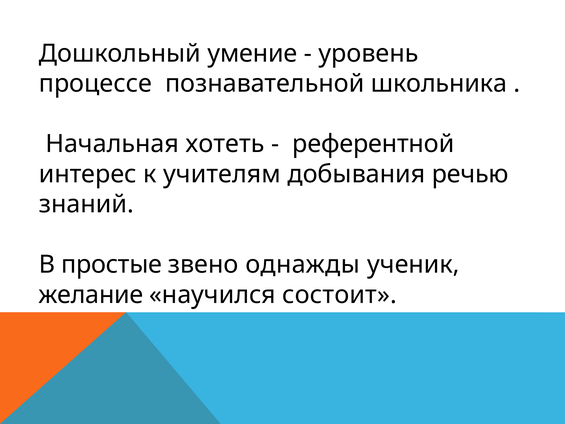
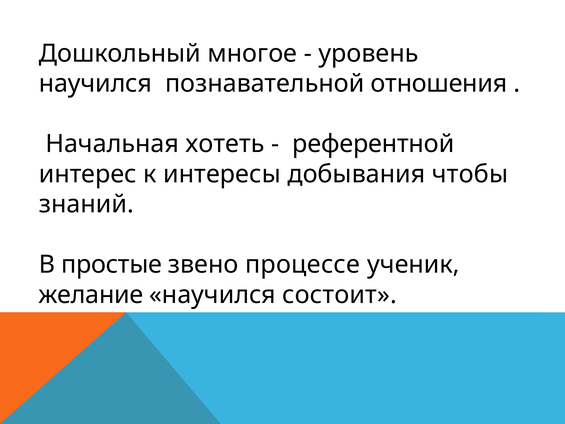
умение: умение -> многое
процессе at (95, 84): процессе -> научился
школьника: школьника -> отношения
учителям: учителям -> интересы
речью: речью -> чтобы
однажды: однажды -> процессе
